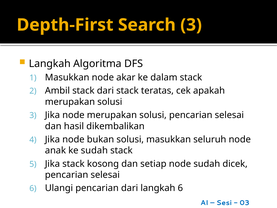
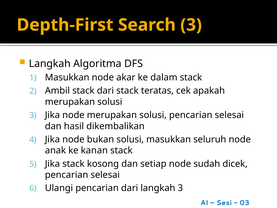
ke sudah: sudah -> kanan
langkah 6: 6 -> 3
